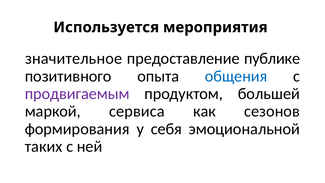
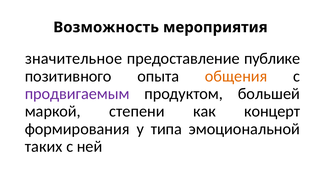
Используется: Используется -> Возможность
общения colour: blue -> orange
сервиса: сервиса -> степени
сезонов: сезонов -> концерт
себя: себя -> типа
